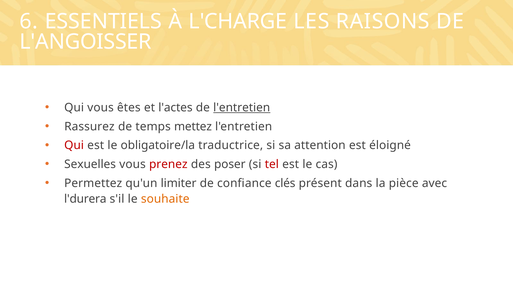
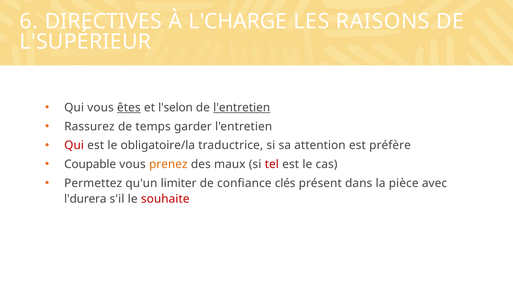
ESSENTIELS: ESSENTIELS -> DIRECTIVES
L'ANGOISSER: L'ANGOISSER -> L'SUPÉRIEUR
êtes underline: none -> present
l'actes: l'actes -> l'selon
mettez: mettez -> garder
éloigné: éloigné -> préfère
Sexuelles: Sexuelles -> Coupable
prenez colour: red -> orange
poser: poser -> maux
souhaite colour: orange -> red
